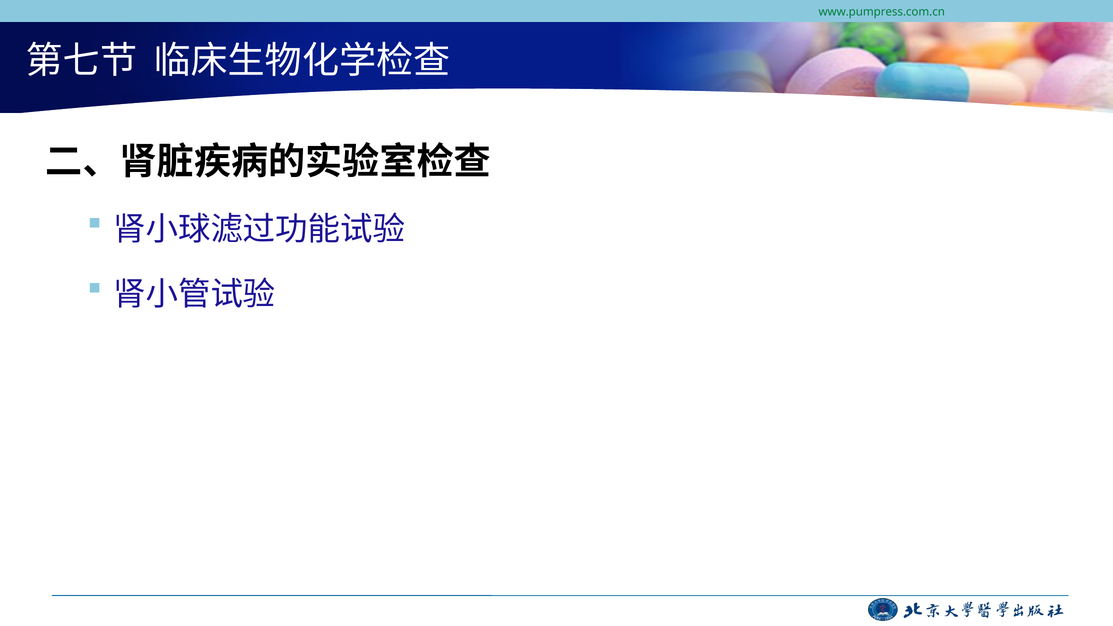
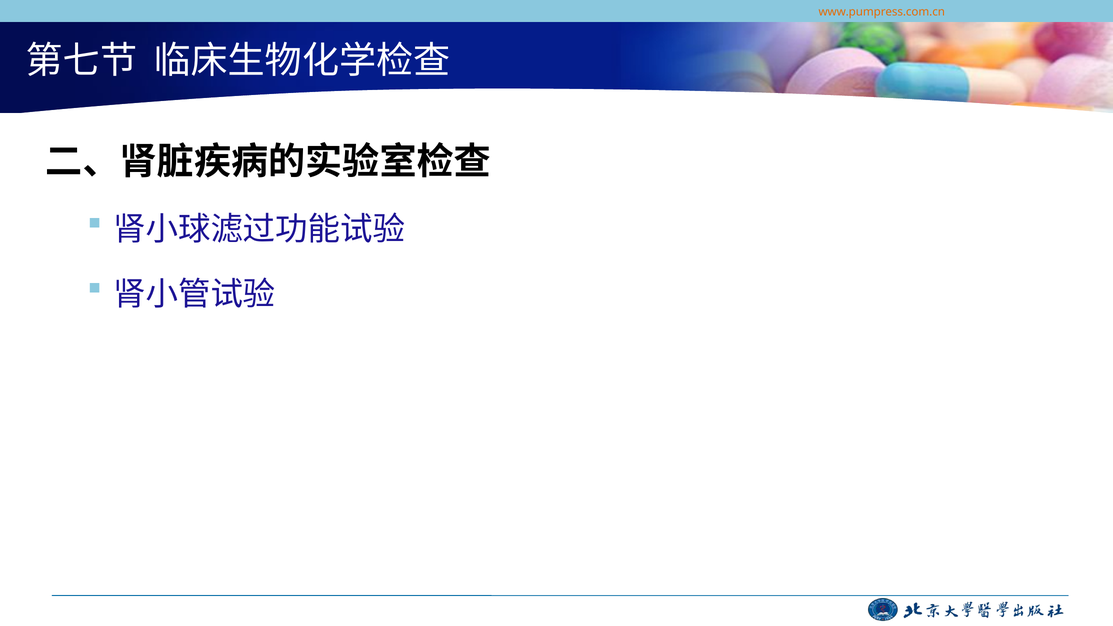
www.pumpress.com.cn colour: green -> orange
